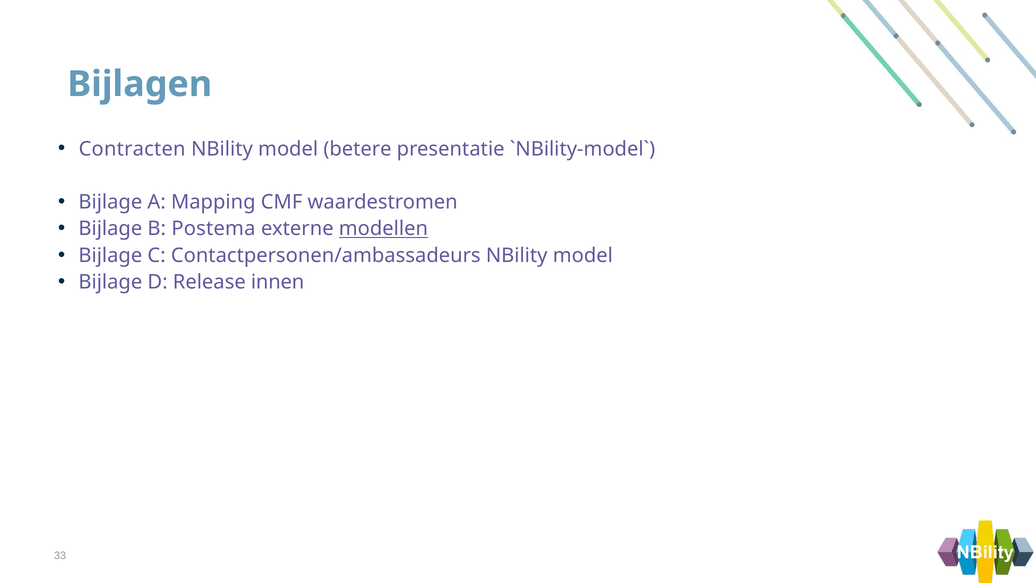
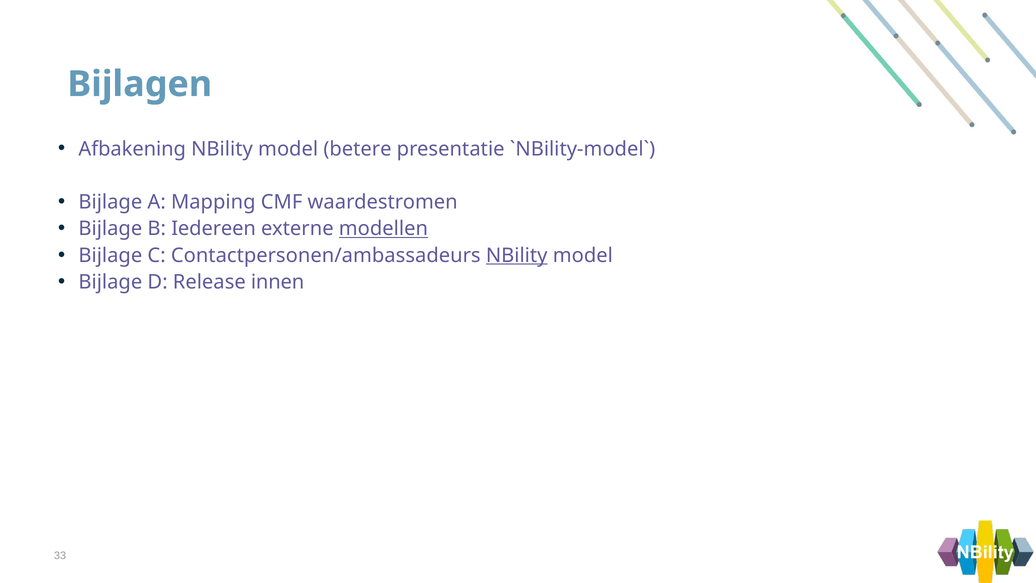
Contracten: Contracten -> Afbakening
Postema: Postema -> Iedereen
NBility at (517, 255) underline: none -> present
